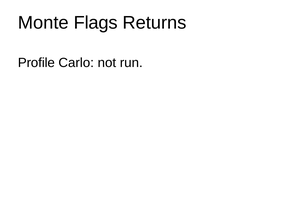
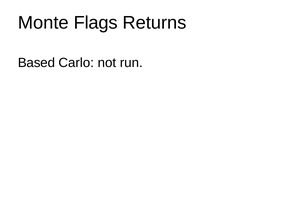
Profile: Profile -> Based
